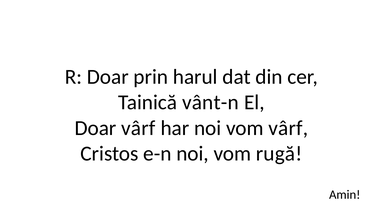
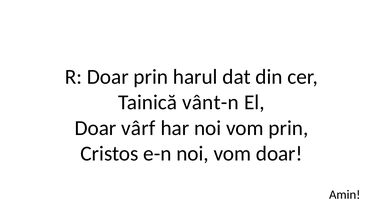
vom vârf: vârf -> prin
vom rugă: rugă -> doar
